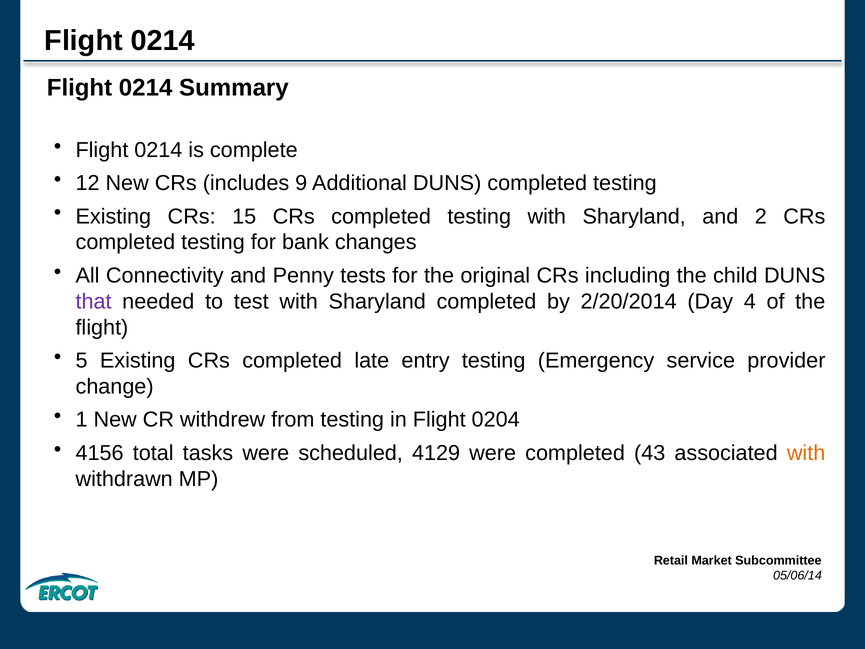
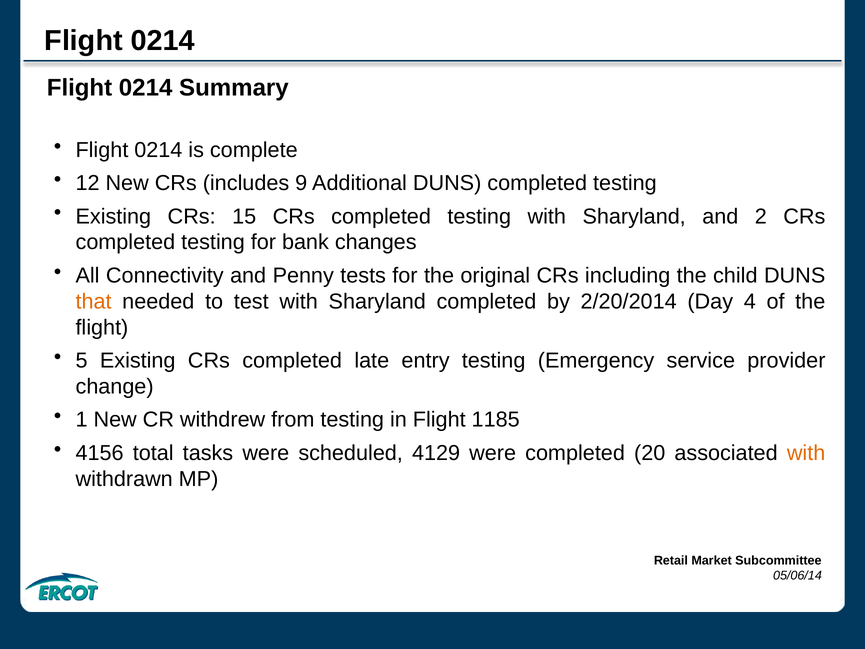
that colour: purple -> orange
0204: 0204 -> 1185
43: 43 -> 20
